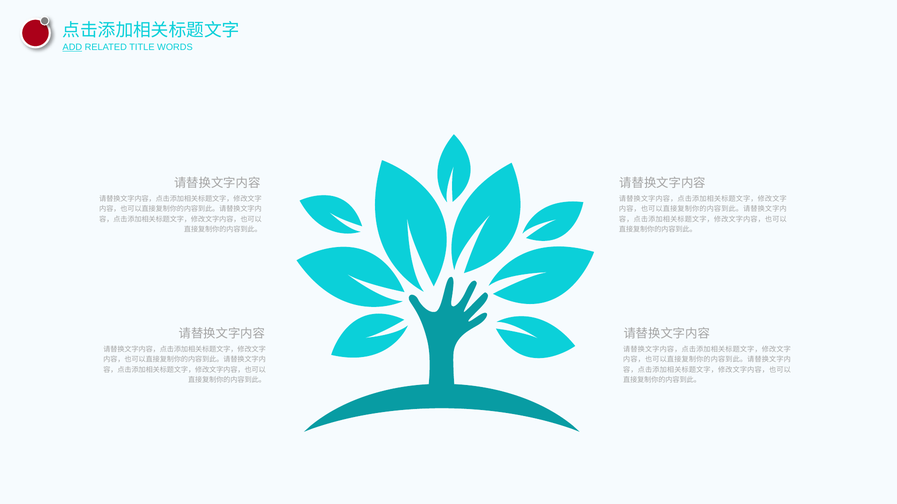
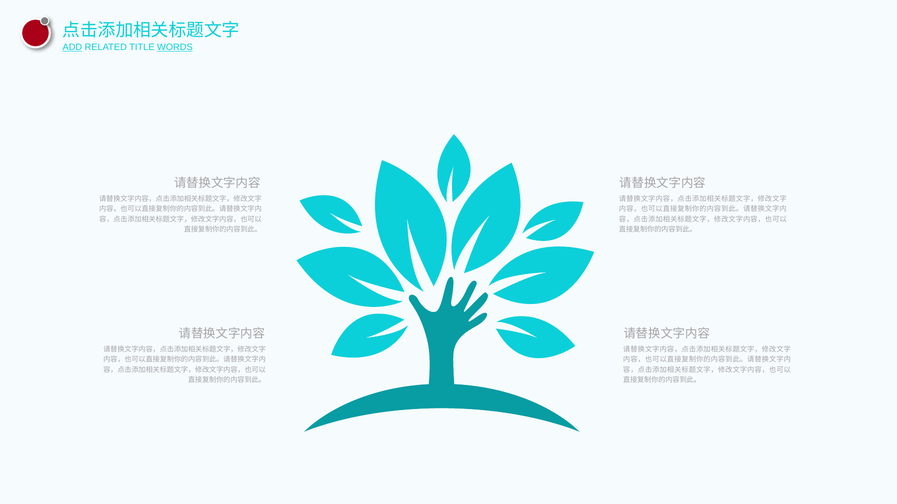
WORDS underline: none -> present
